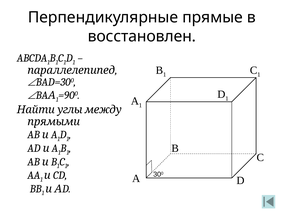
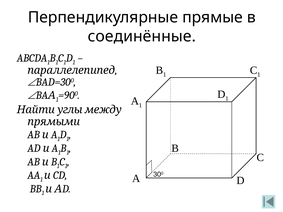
восстановлен: восстановлен -> соединённые
